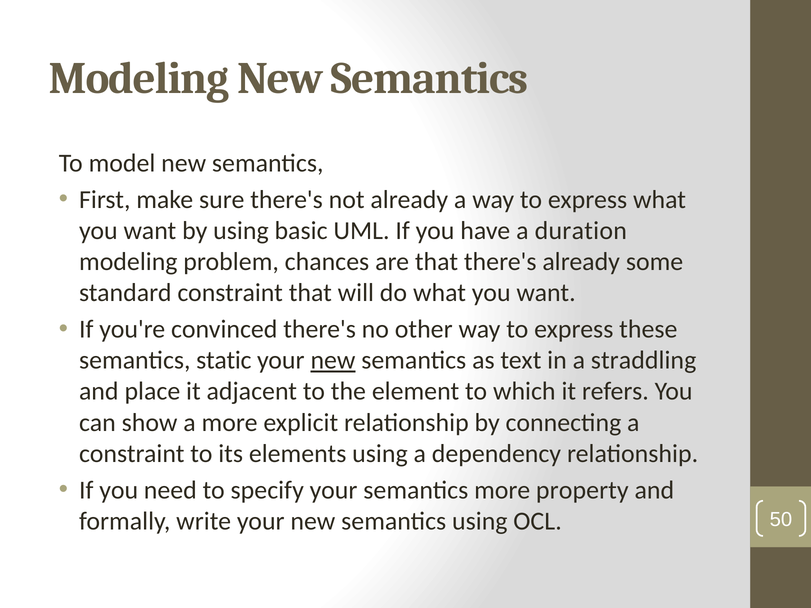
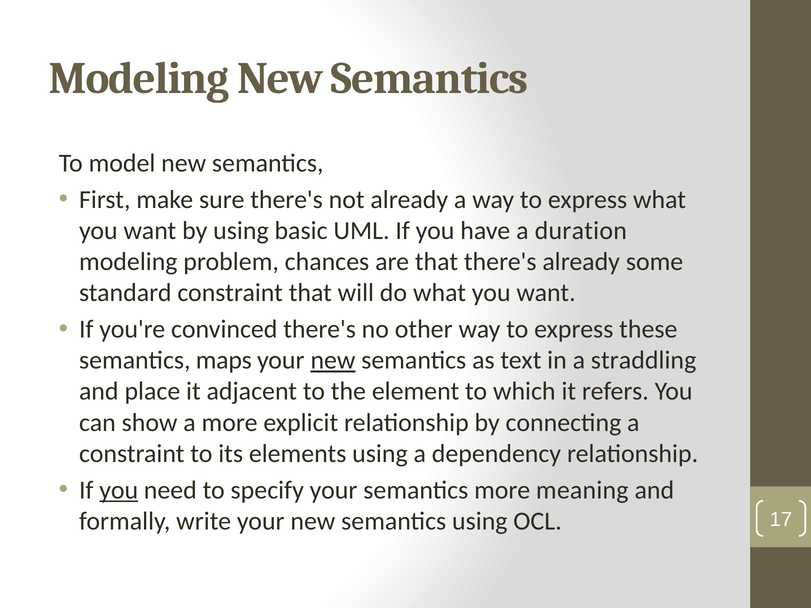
static: static -> maps
you at (119, 490) underline: none -> present
property: property -> meaning
50: 50 -> 17
